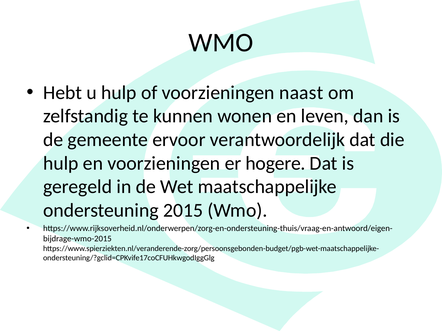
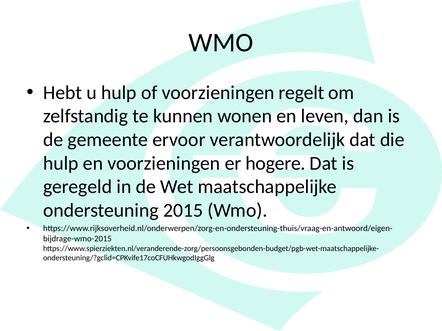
naast: naast -> regelt
